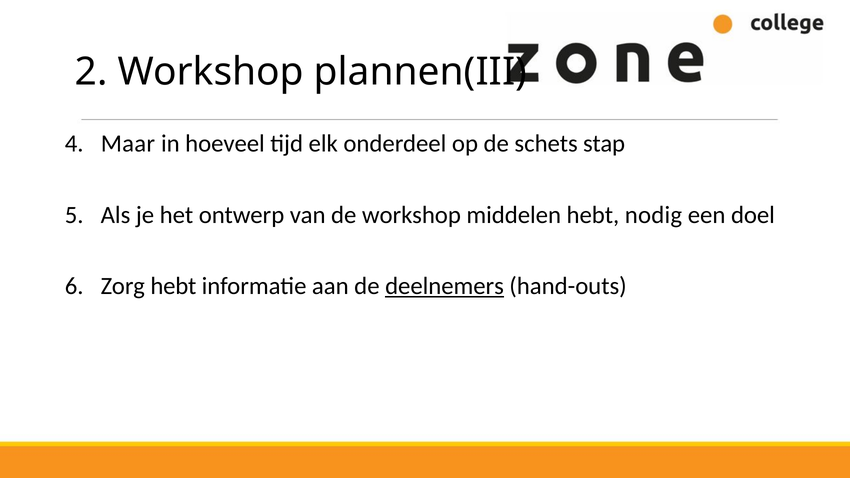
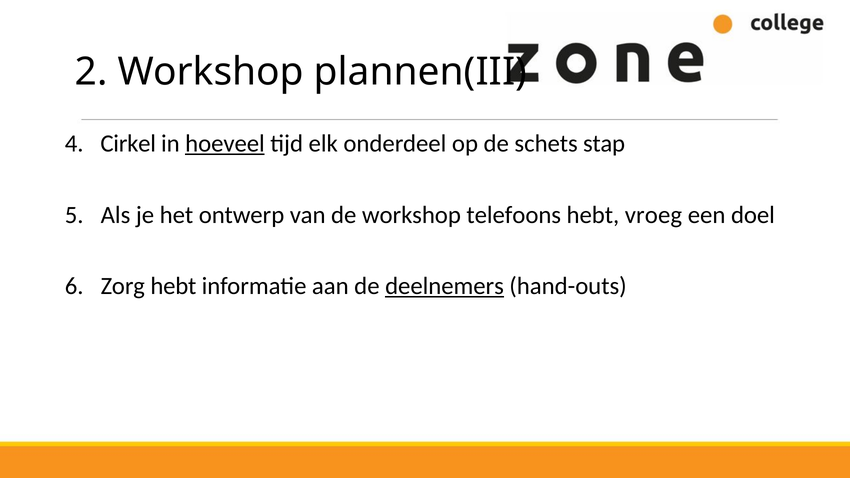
Maar: Maar -> Cirkel
hoeveel underline: none -> present
middelen: middelen -> telefoons
nodig: nodig -> vroeg
